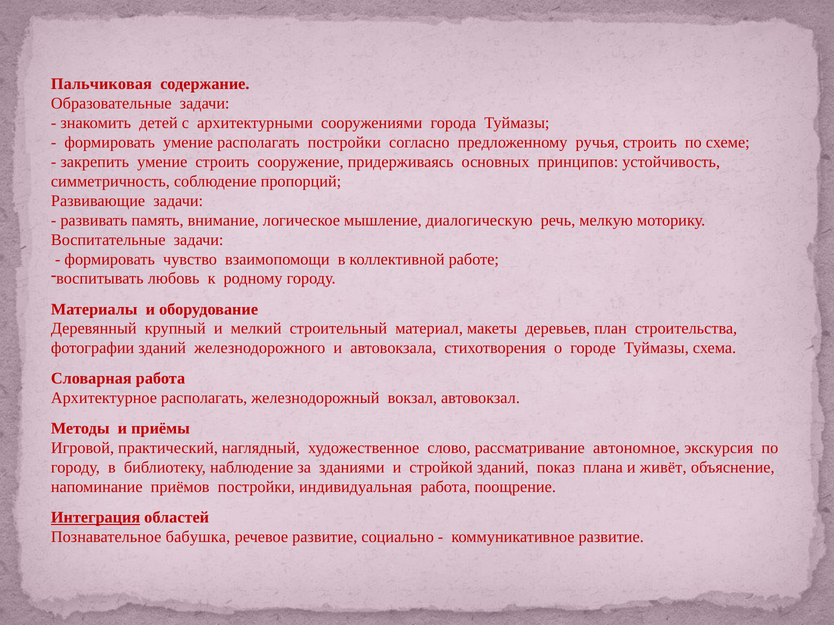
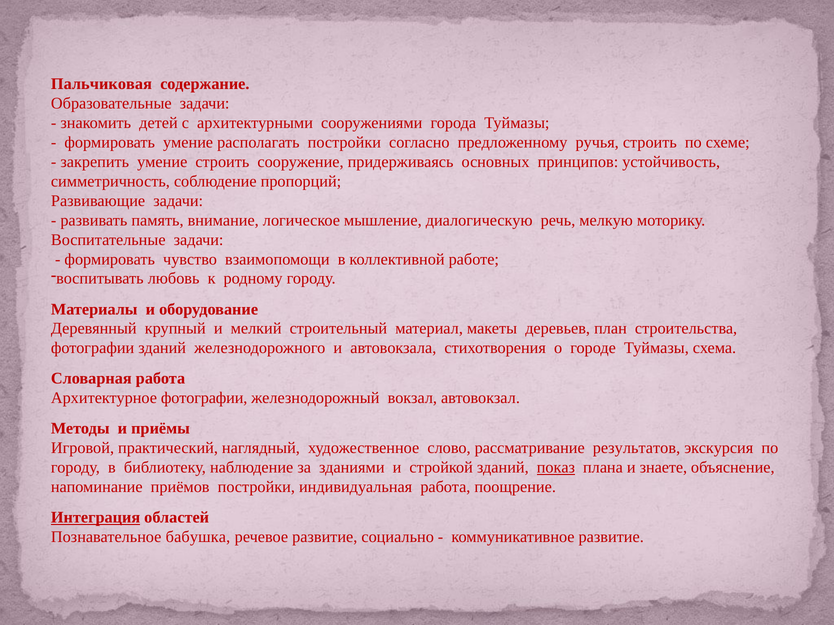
Архитектурное располагать: располагать -> фотографии
автономное: автономное -> результатов
показ underline: none -> present
живёт: живёт -> знаете
